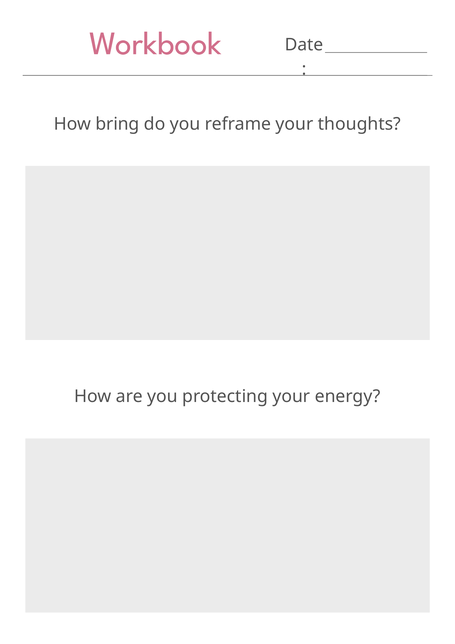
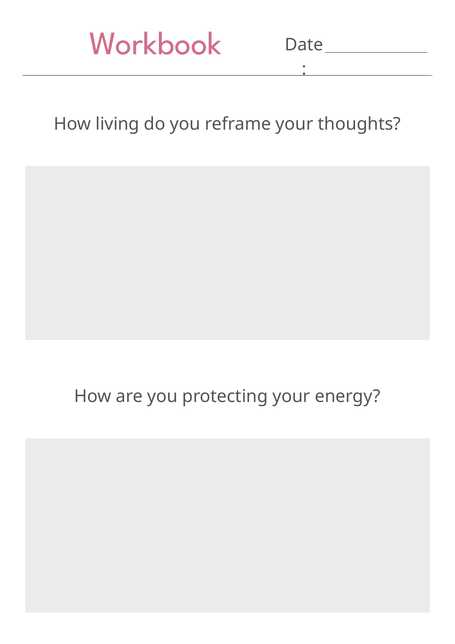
bring: bring -> living
